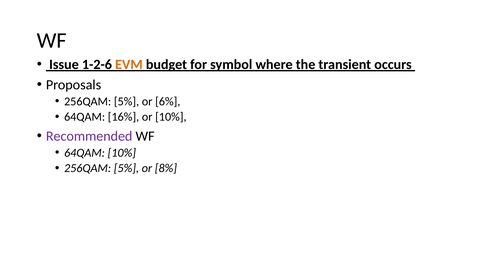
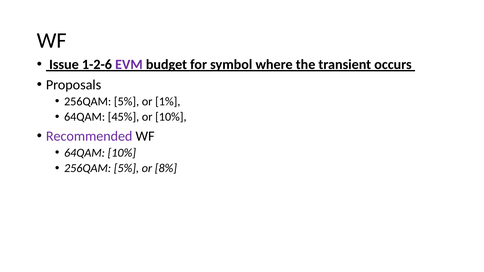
EVM colour: orange -> purple
6%: 6% -> 1%
16%: 16% -> 45%
